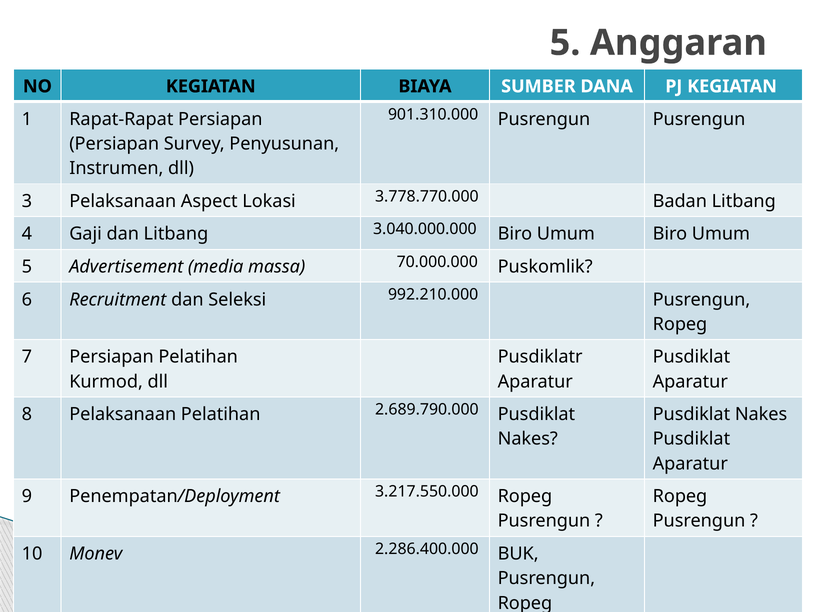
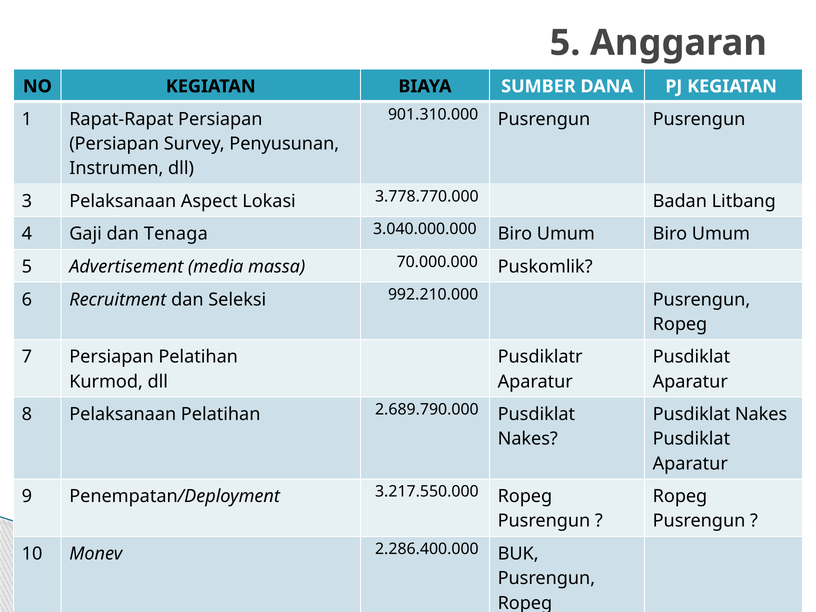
dan Litbang: Litbang -> Tenaga
